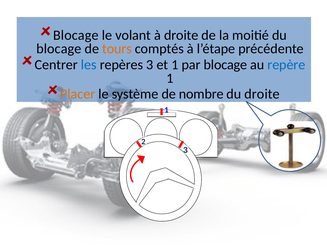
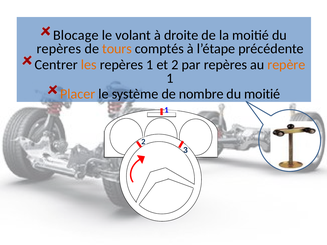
blocage at (59, 49): blocage -> repères
les colour: blue -> orange
repères 3: 3 -> 1
et 1: 1 -> 2
par blocage: blocage -> repères
repère colour: blue -> orange
du droite: droite -> moitié
